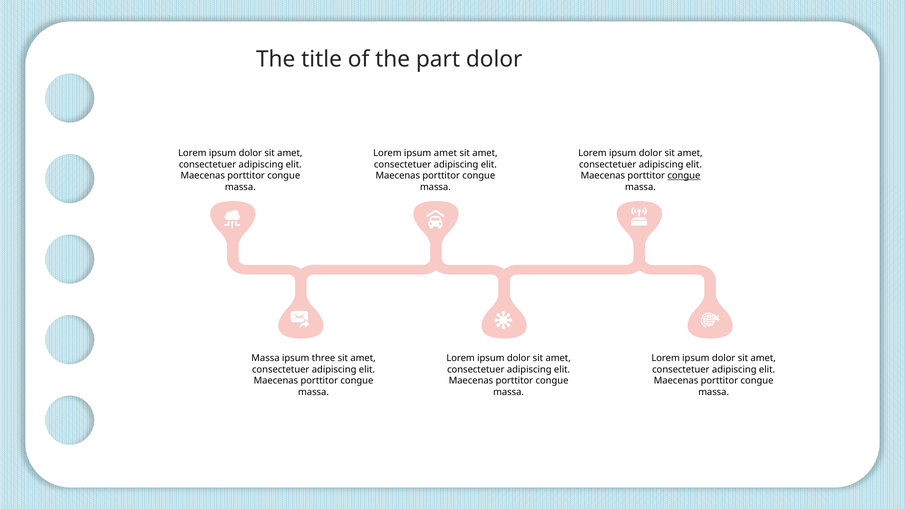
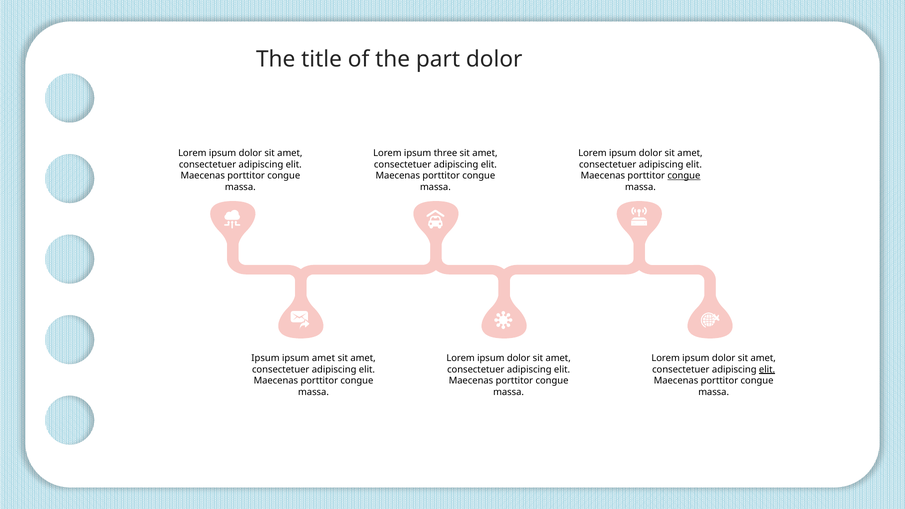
ipsum amet: amet -> three
Massa at (265, 358): Massa -> Ipsum
ipsum three: three -> amet
elit at (767, 370) underline: none -> present
